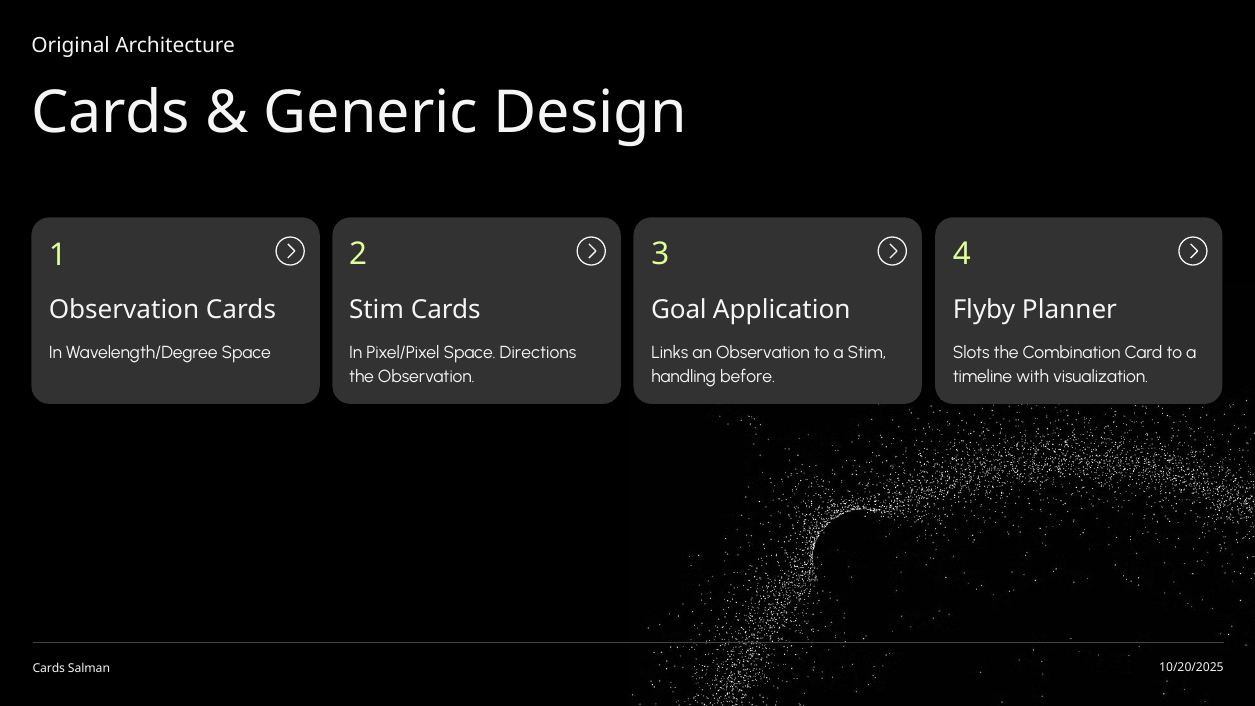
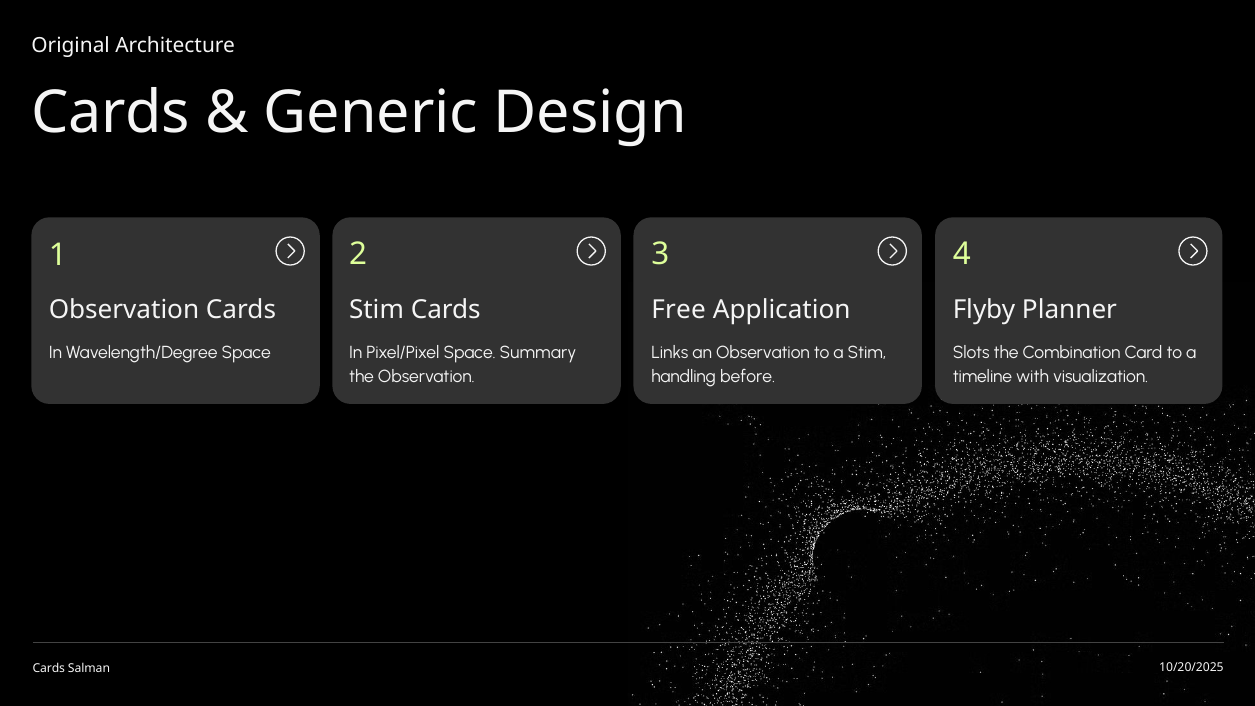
Goal: Goal -> Free
Directions: Directions -> Summary
